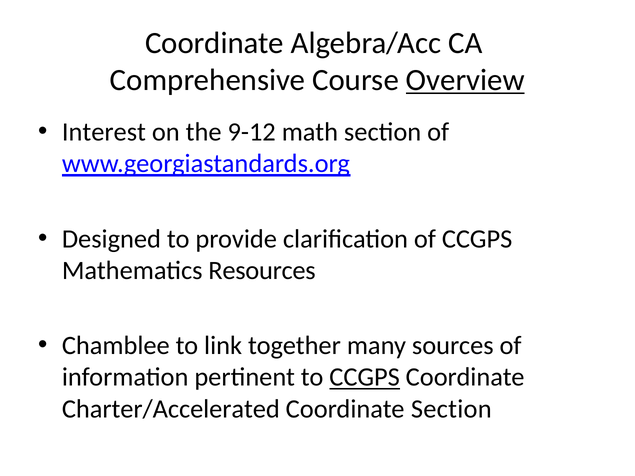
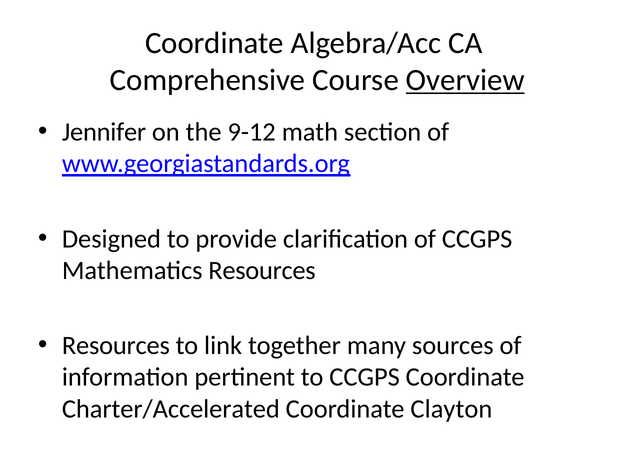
Interest: Interest -> Jennifer
Chamblee at (116, 346): Chamblee -> Resources
CCGPS at (365, 377) underline: present -> none
Coordinate Section: Section -> Clayton
